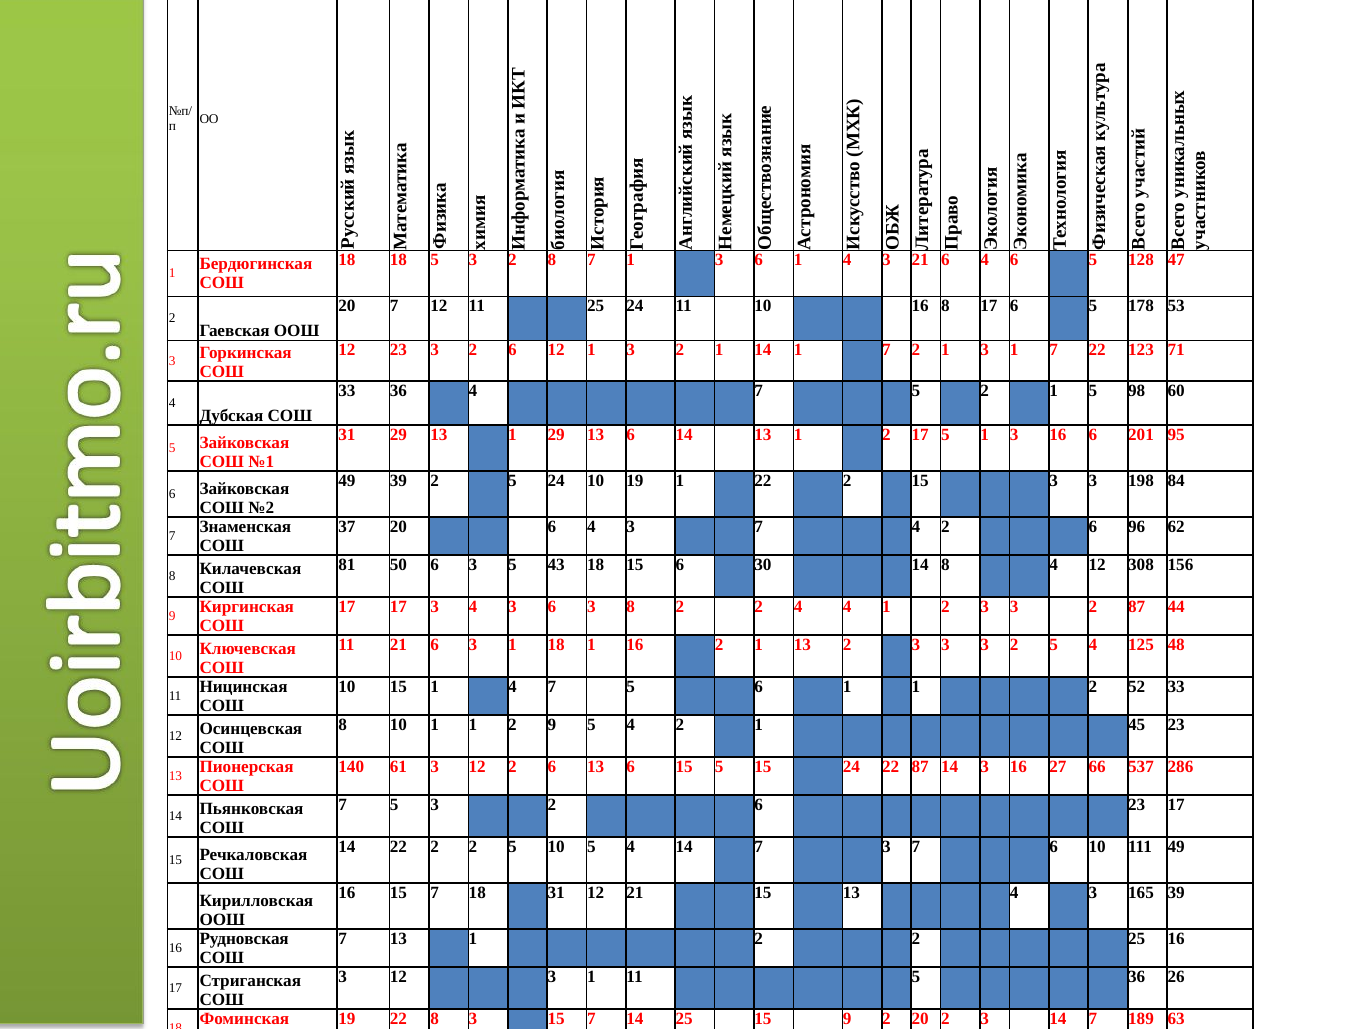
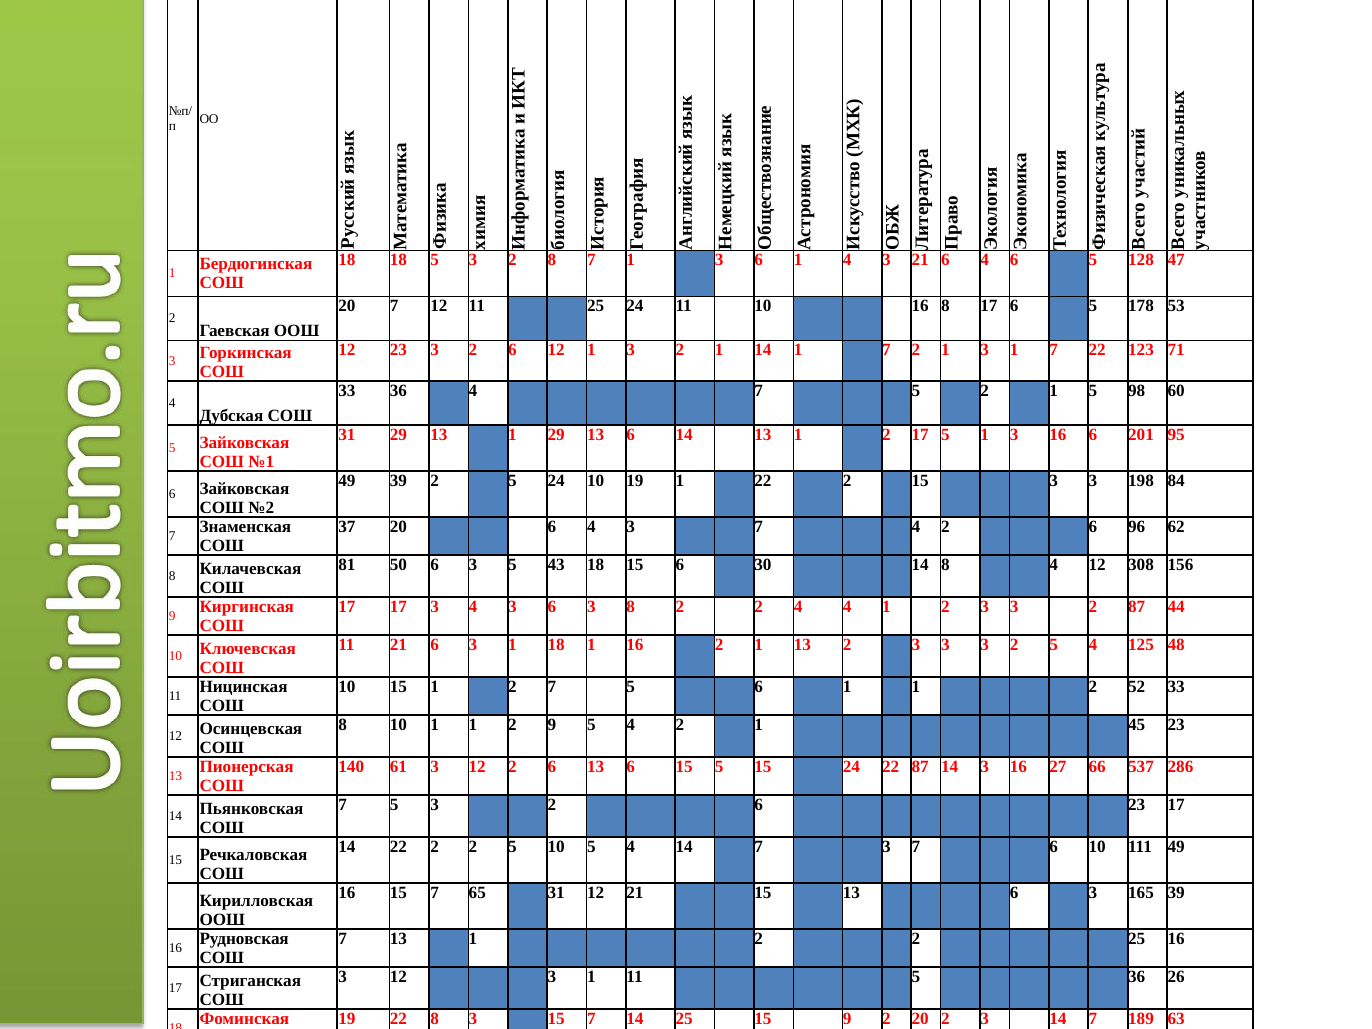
15 1 4: 4 -> 2
7 18: 18 -> 65
15 13 4: 4 -> 6
